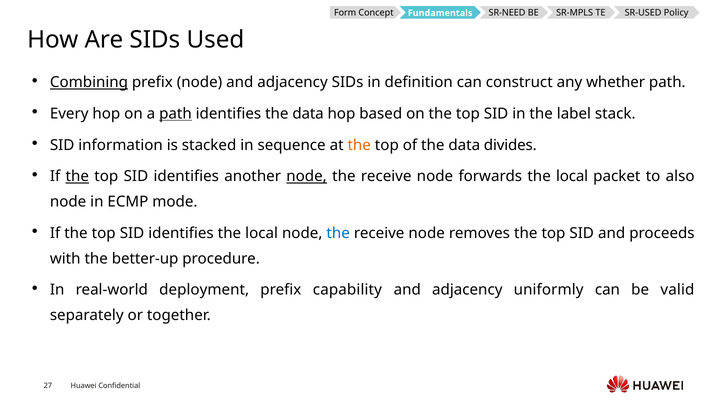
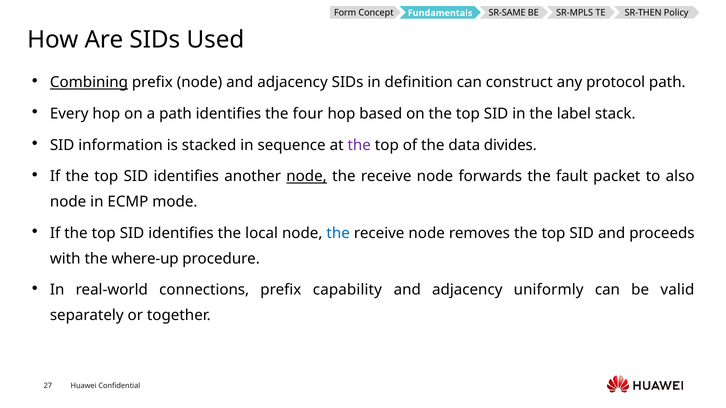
SR-NEED: SR-NEED -> SR-SAME
SR-USED: SR-USED -> SR-THEN
whether: whether -> protocol
path at (175, 114) underline: present -> none
identifies the data: data -> four
the at (359, 145) colour: orange -> purple
the at (77, 177) underline: present -> none
forwards the local: local -> fault
better-up: better-up -> where-up
deployment: deployment -> connections
